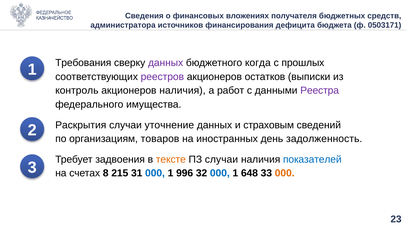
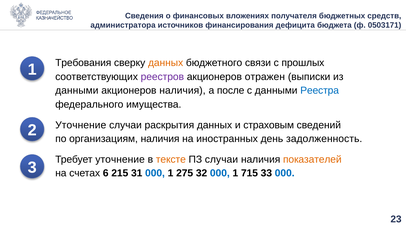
данных at (166, 63) colour: purple -> orange
когда: когда -> связи
остатков: остатков -> отражен
контроль at (77, 91): контроль -> данными
работ: работ -> после
Реестра colour: purple -> blue
Раскрытия at (81, 125): Раскрытия -> Уточнение
уточнение: уточнение -> раскрытия
организациям товаров: товаров -> наличия
Требует задвоения: задвоения -> уточнение
показателей colour: blue -> orange
8: 8 -> 6
996: 996 -> 275
648: 648 -> 715
000 at (285, 174) colour: orange -> blue
